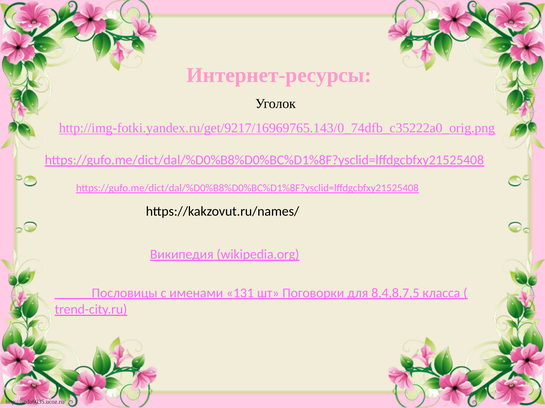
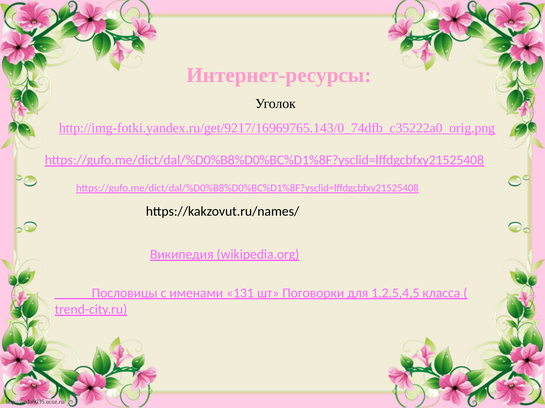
8,4,8,7,5: 8,4,8,7,5 -> 1,2,5,4,5
